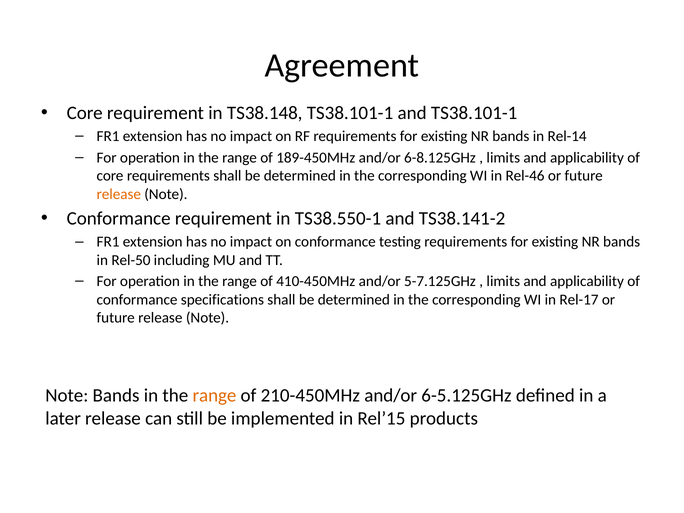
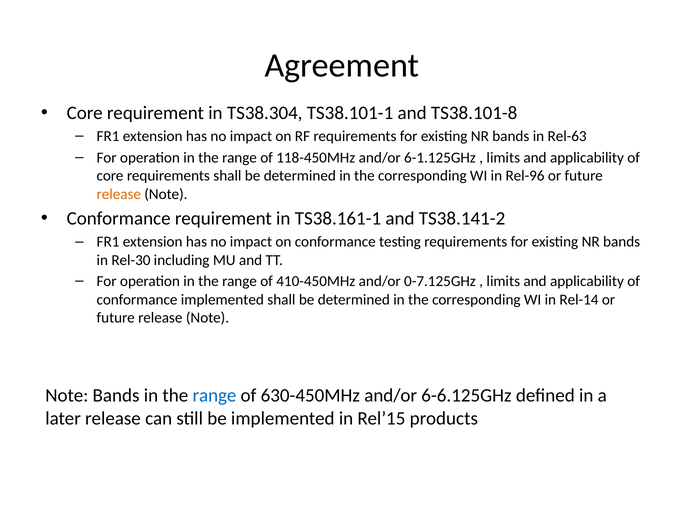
TS38.148: TS38.148 -> TS38.304
and TS38.101-1: TS38.101-1 -> TS38.101-8
Rel-14: Rel-14 -> Rel-63
189-450MHz: 189-450MHz -> 118-450MHz
6-8.125GHz: 6-8.125GHz -> 6-1.125GHz
Rel-46: Rel-46 -> Rel-96
TS38.550-1: TS38.550-1 -> TS38.161-1
Rel-50: Rel-50 -> Rel-30
5-7.125GHz: 5-7.125GHz -> 0-7.125GHz
conformance specifications: specifications -> implemented
Rel-17: Rel-17 -> Rel-14
range at (214, 396) colour: orange -> blue
210-450MHz: 210-450MHz -> 630-450MHz
6-5.125GHz: 6-5.125GHz -> 6-6.125GHz
